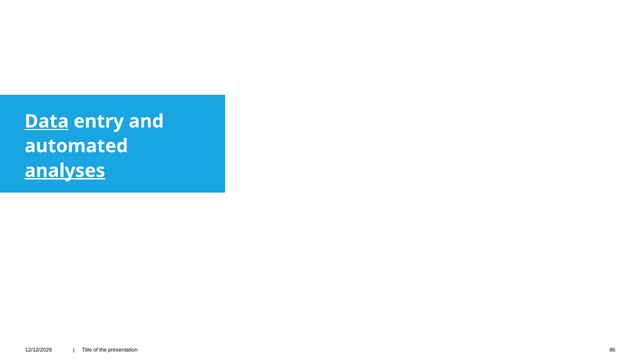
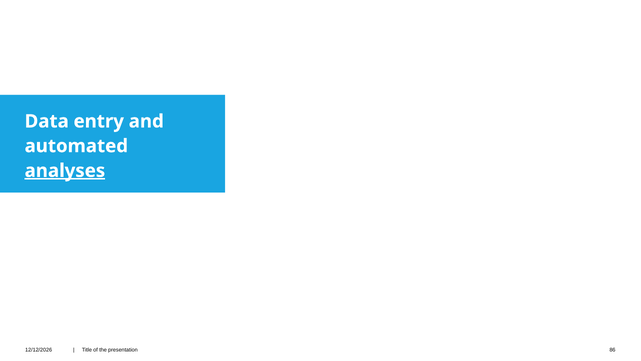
Data underline: present -> none
